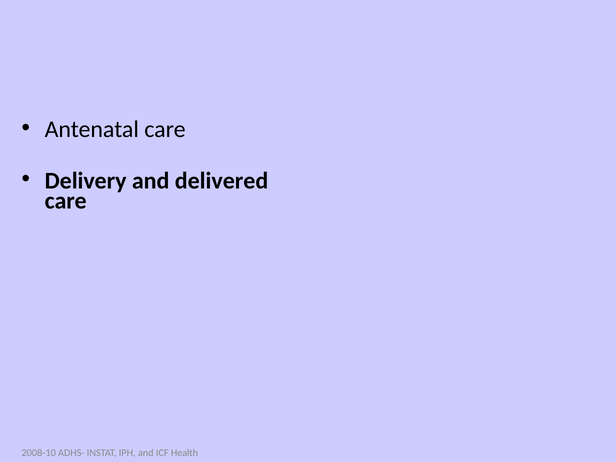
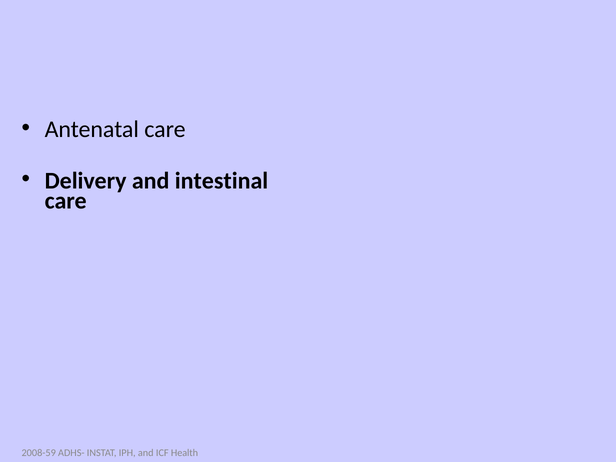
delivered: delivered -> intestinal
2008-10: 2008-10 -> 2008-59
